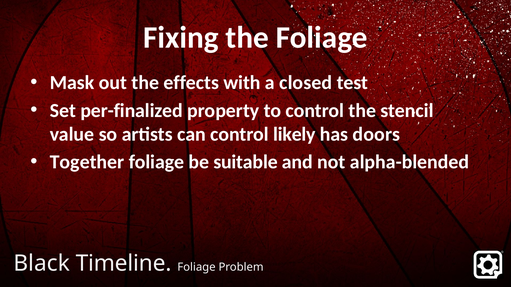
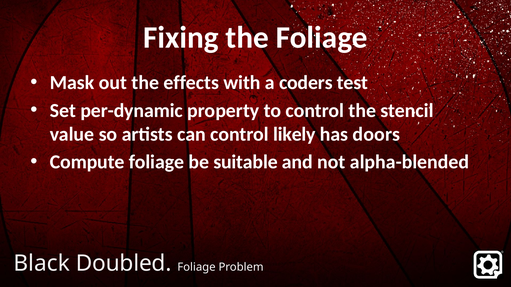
closed: closed -> coders
per-finalized: per-finalized -> per-dynamic
Together: Together -> Compute
Timeline: Timeline -> Doubled
